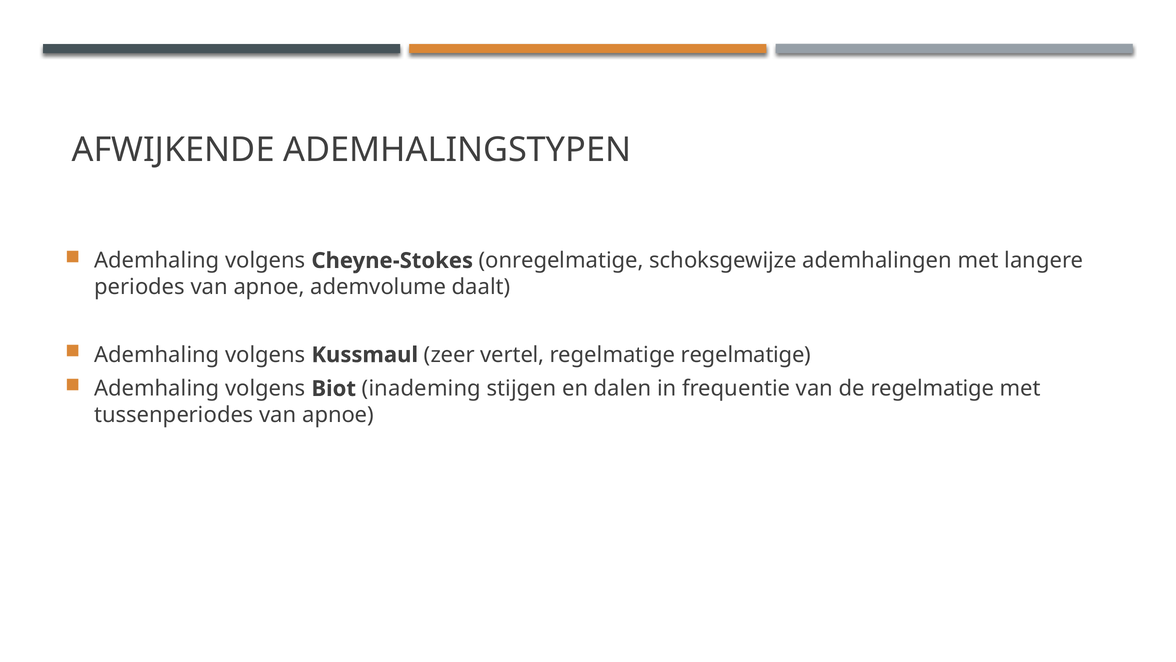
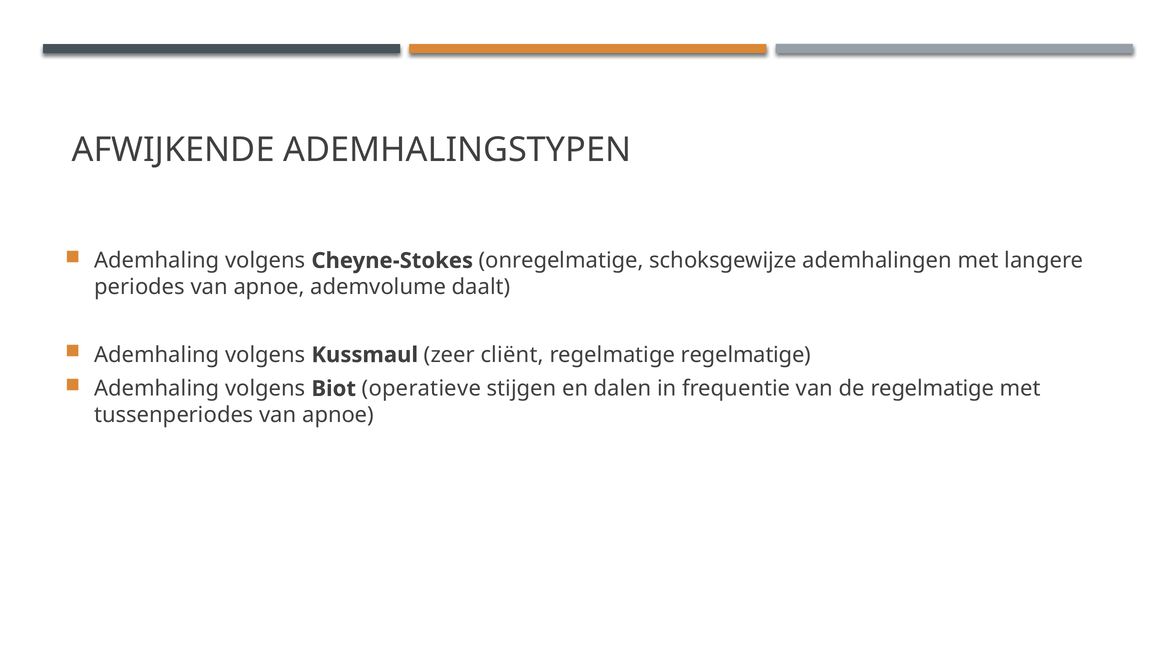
vertel: vertel -> cliënt
inademing: inademing -> operatieve
